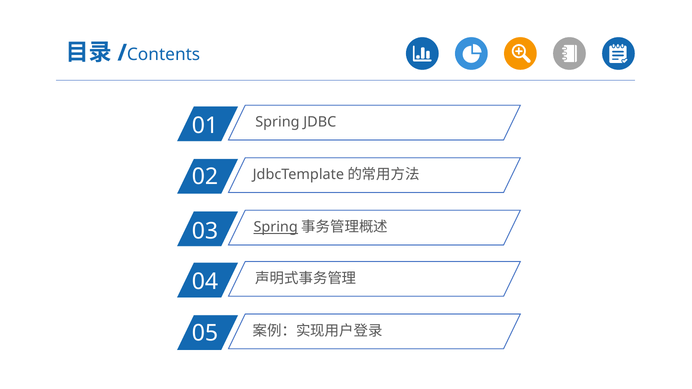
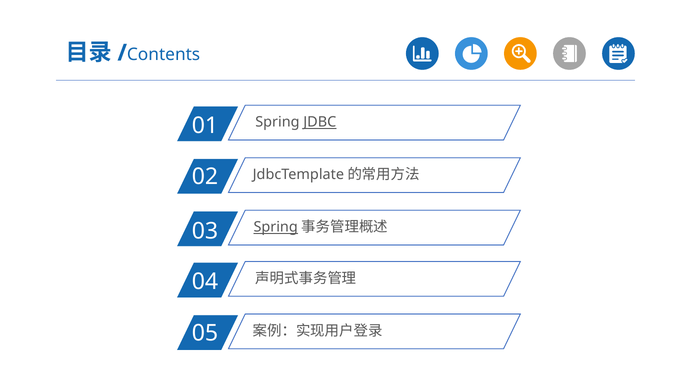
JDBC underline: none -> present
